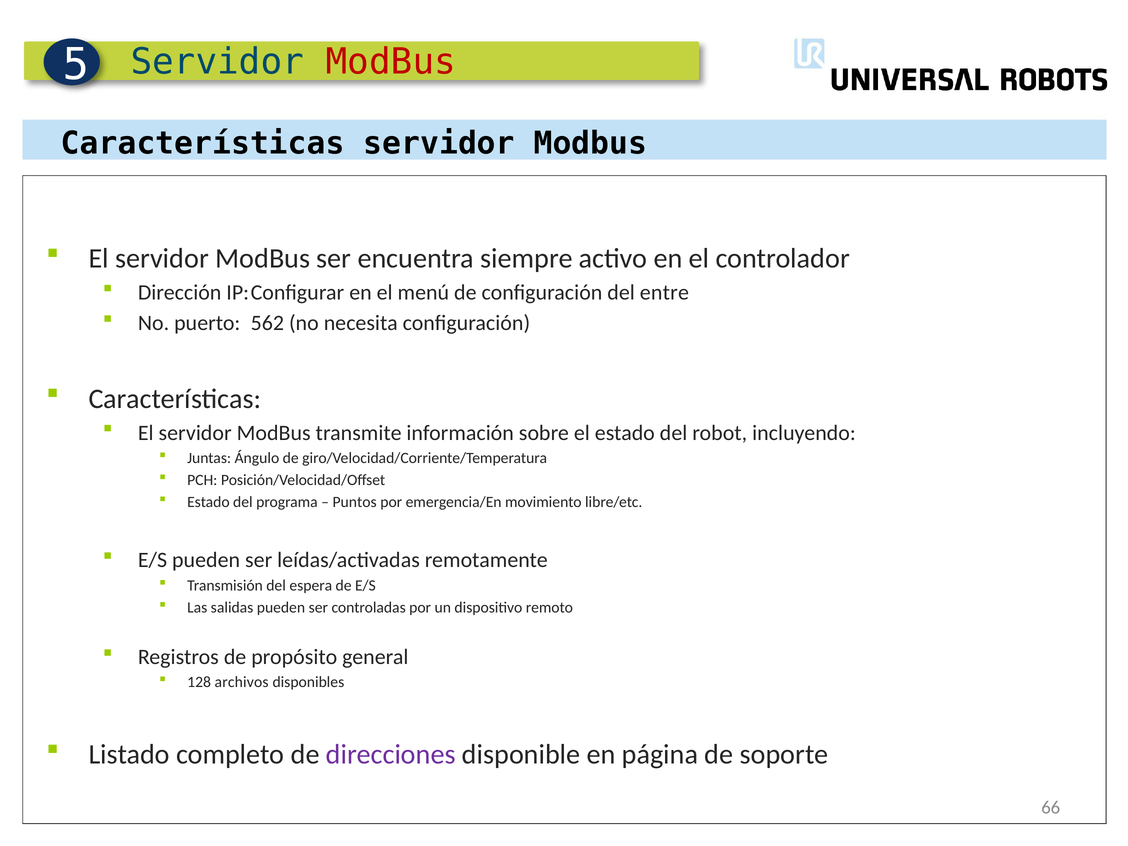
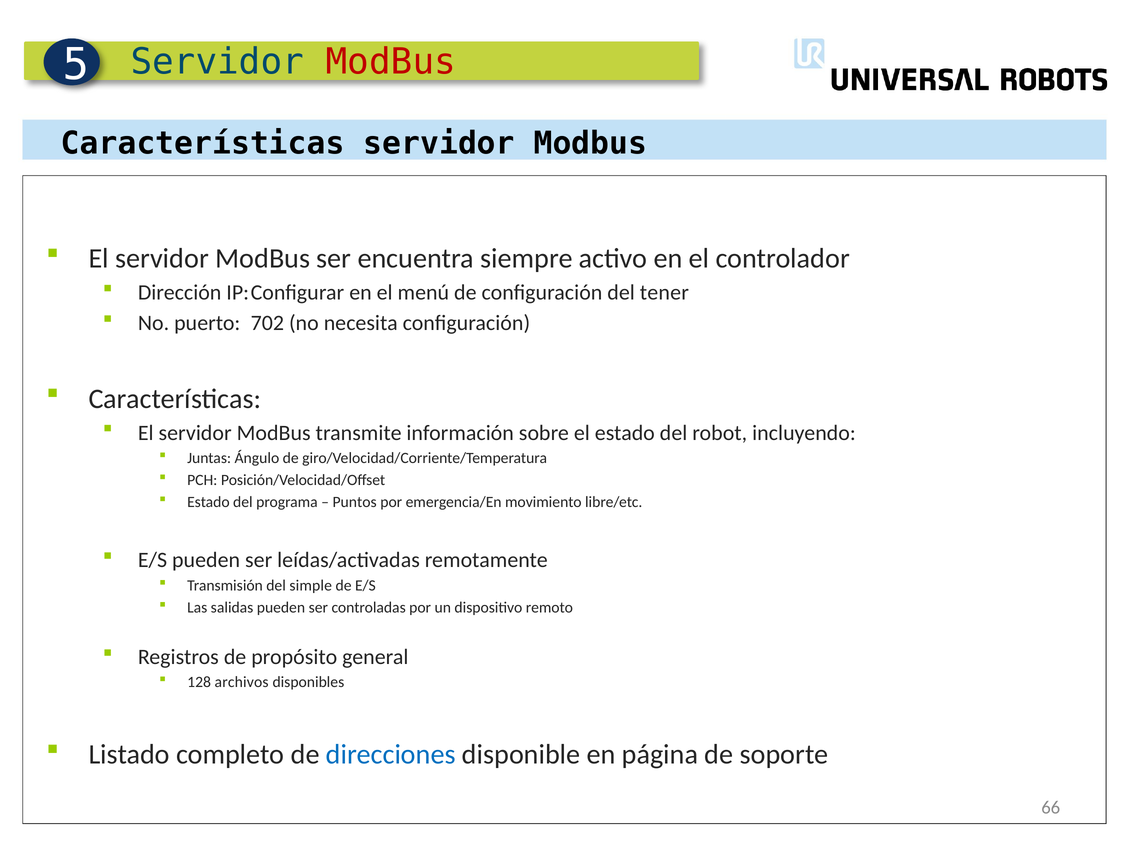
entre: entre -> tener
562: 562 -> 702
espera: espera -> simple
direcciones colour: purple -> blue
